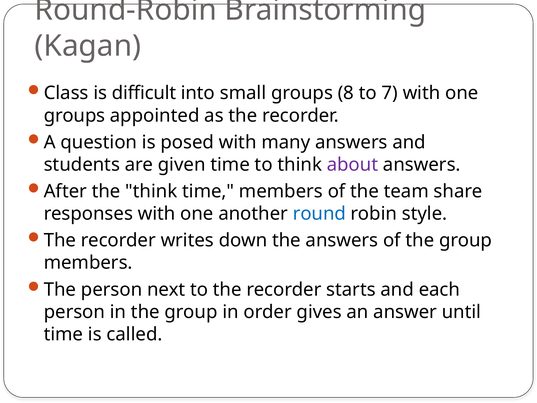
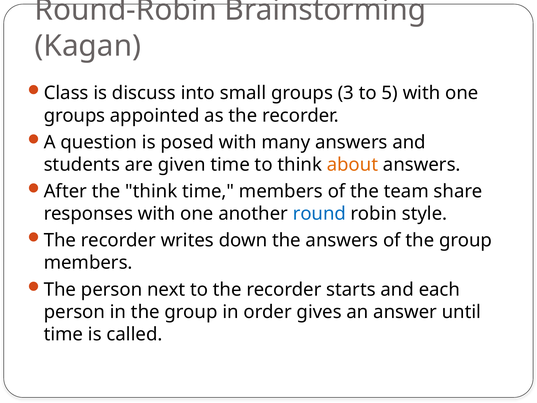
difficult: difficult -> discuss
8: 8 -> 3
7: 7 -> 5
about colour: purple -> orange
